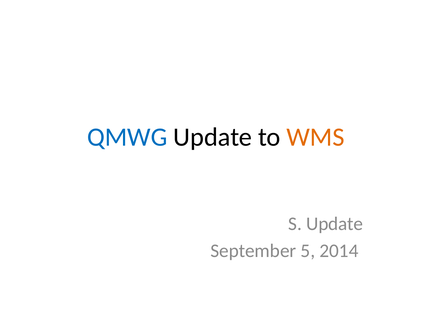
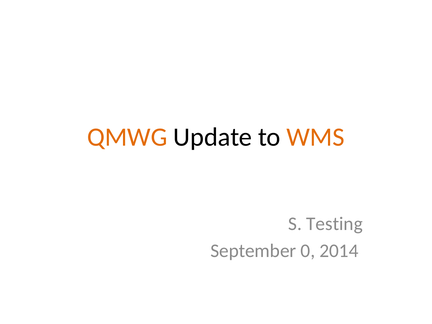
QMWG colour: blue -> orange
S Update: Update -> Testing
5: 5 -> 0
